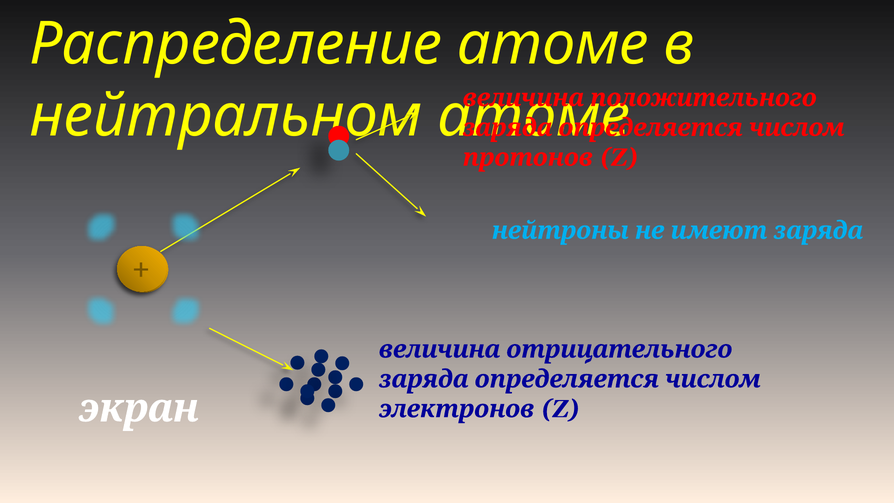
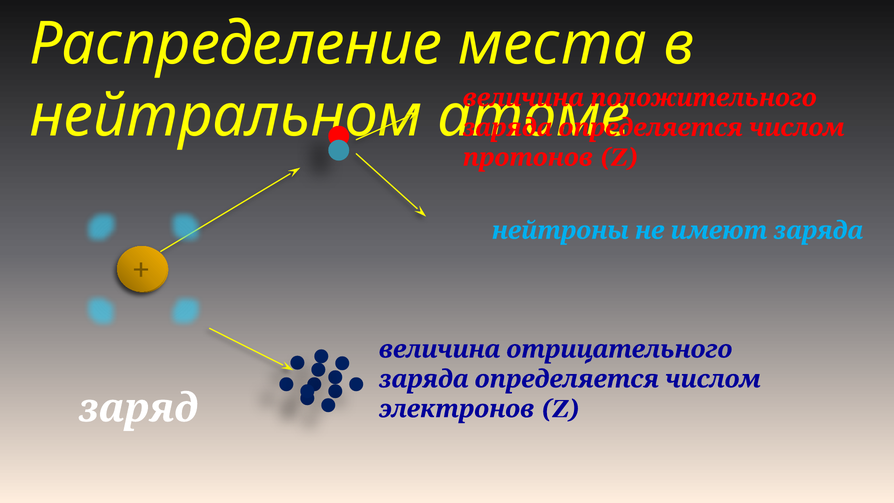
Распределение атоме: атоме -> места
экран: экран -> заряд
